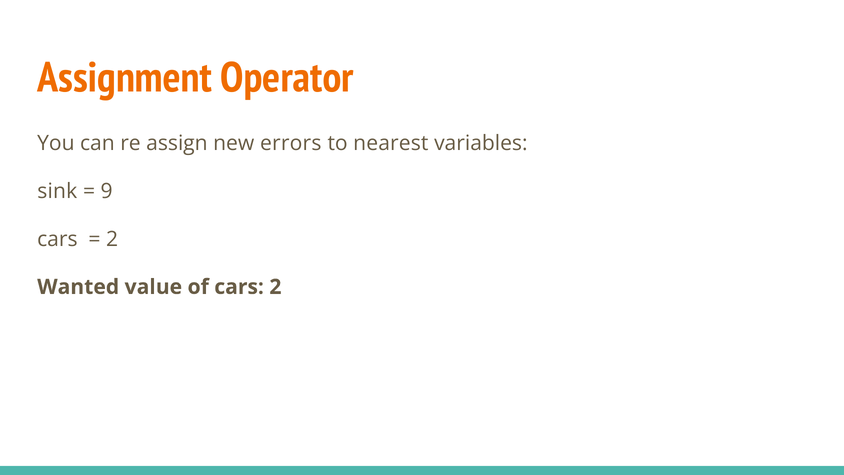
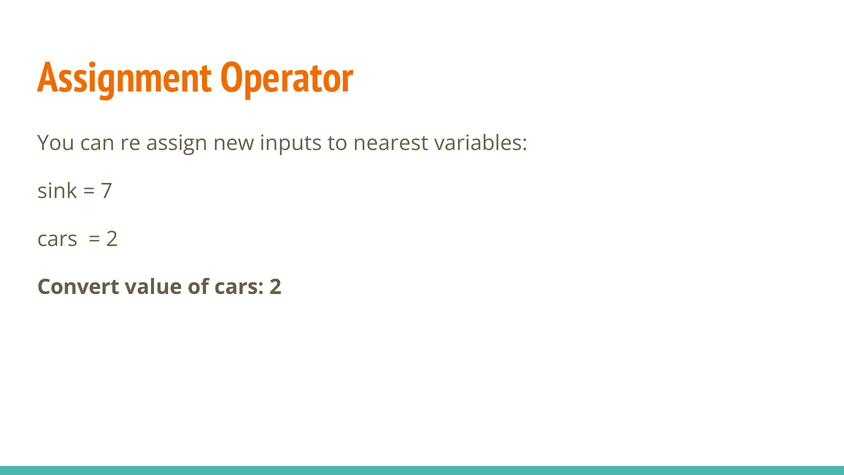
errors: errors -> inputs
9: 9 -> 7
Wanted: Wanted -> Convert
